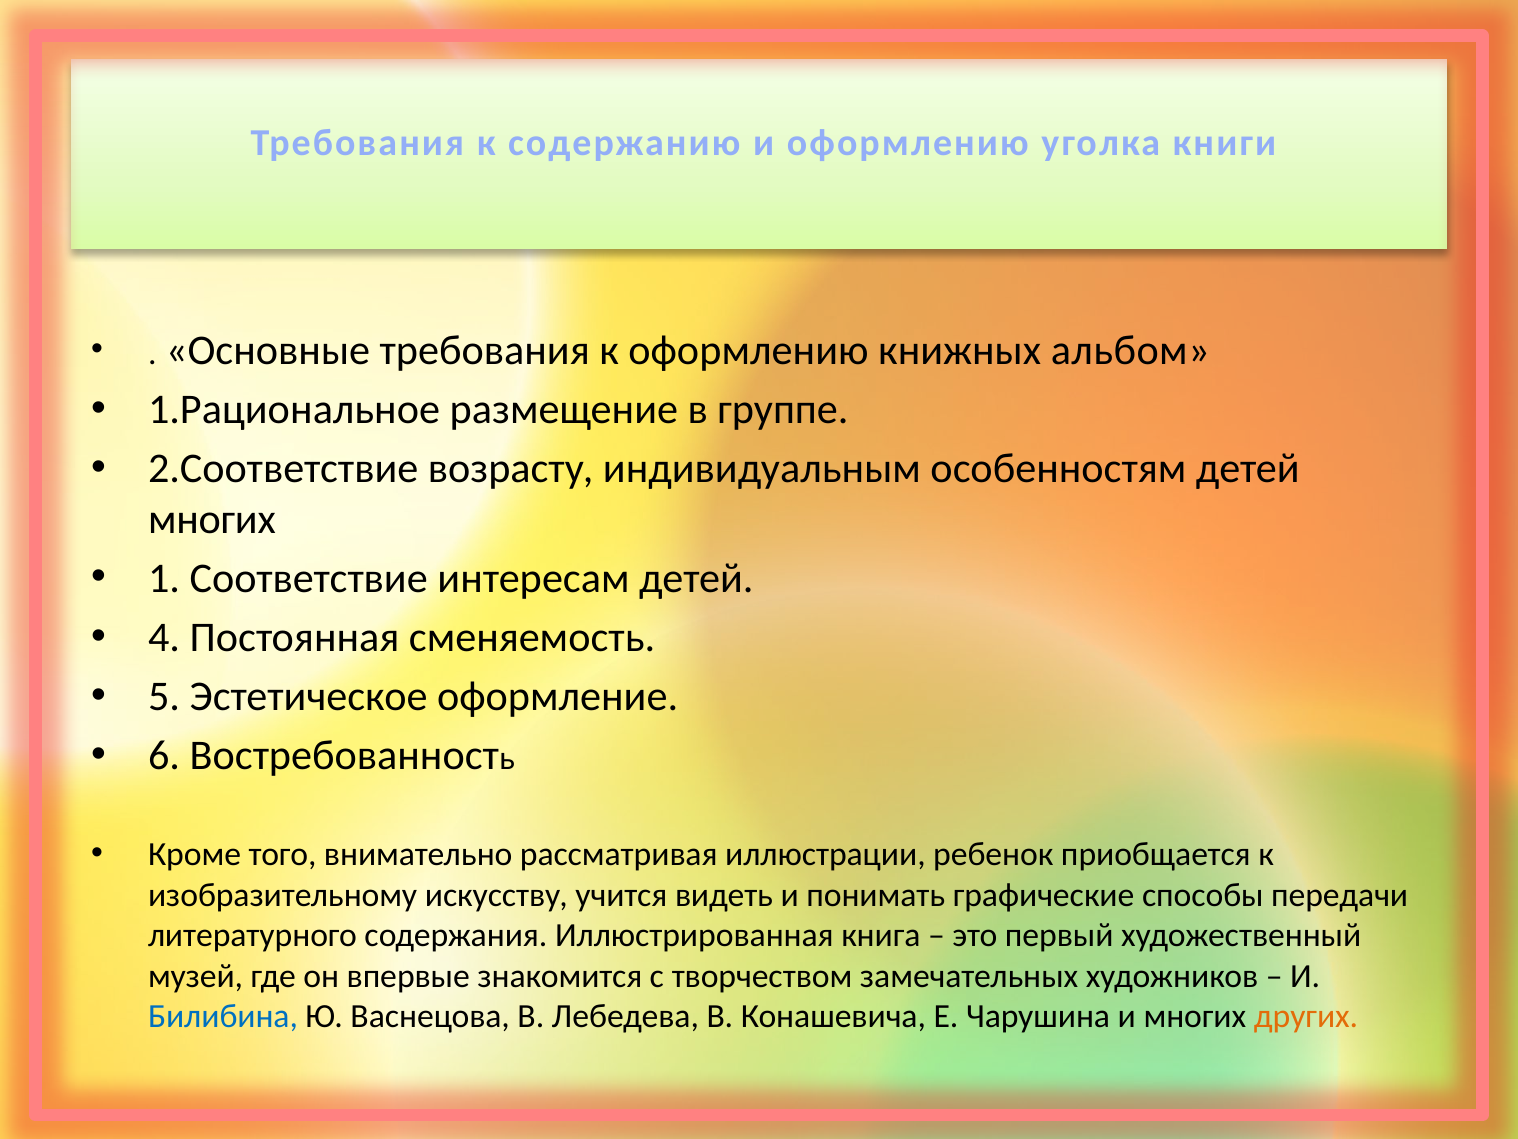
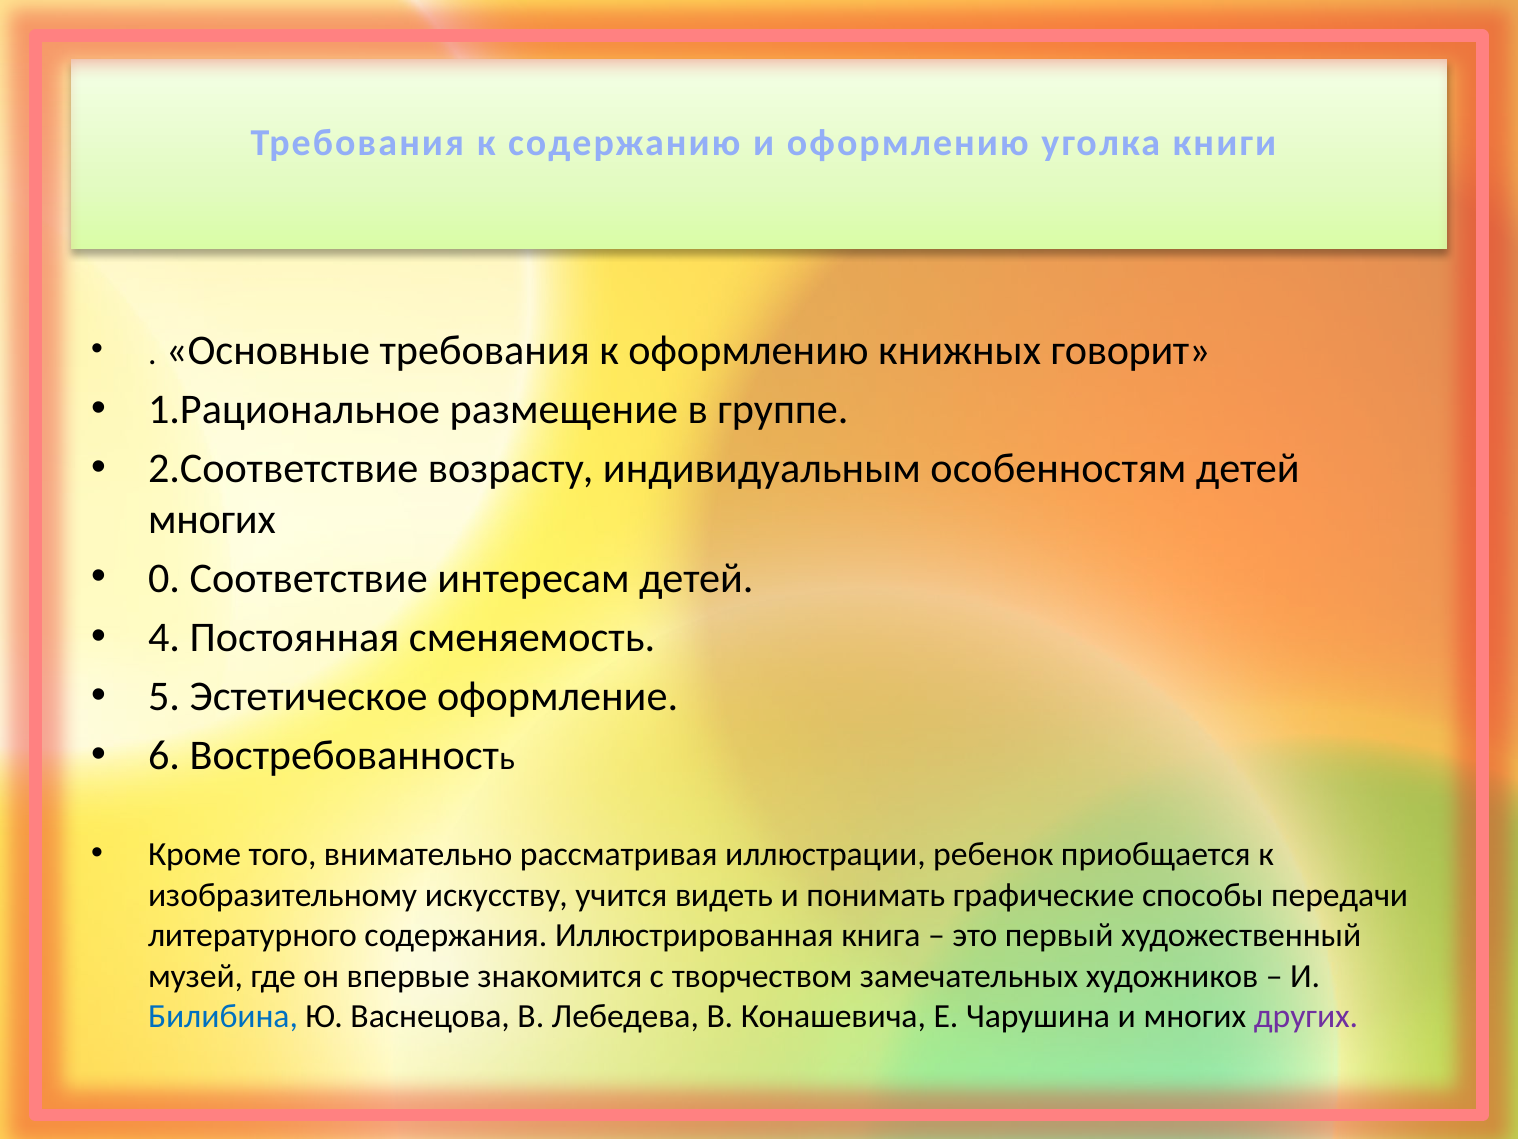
альбом: альбом -> говорит
1: 1 -> 0
других colour: orange -> purple
